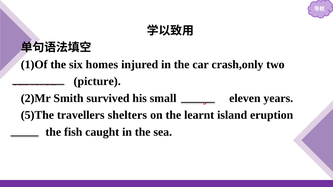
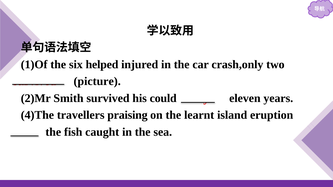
homes: homes -> helped
small: small -> could
5)The: 5)The -> 4)The
shelters: shelters -> praising
